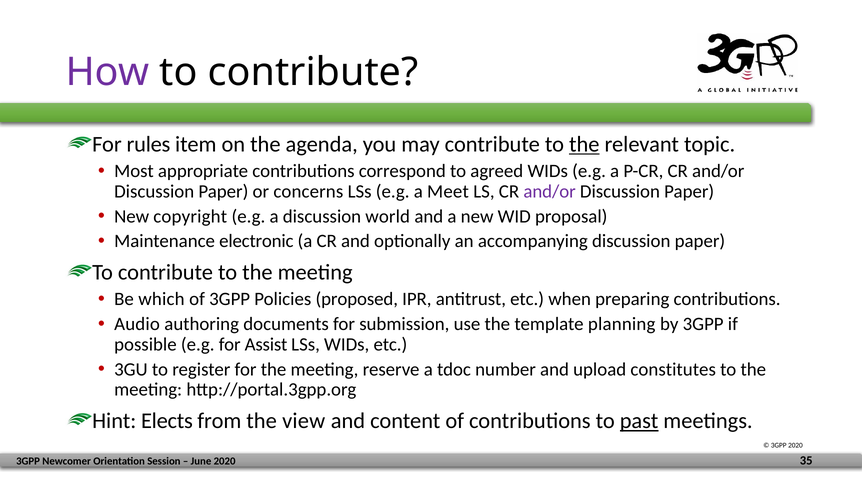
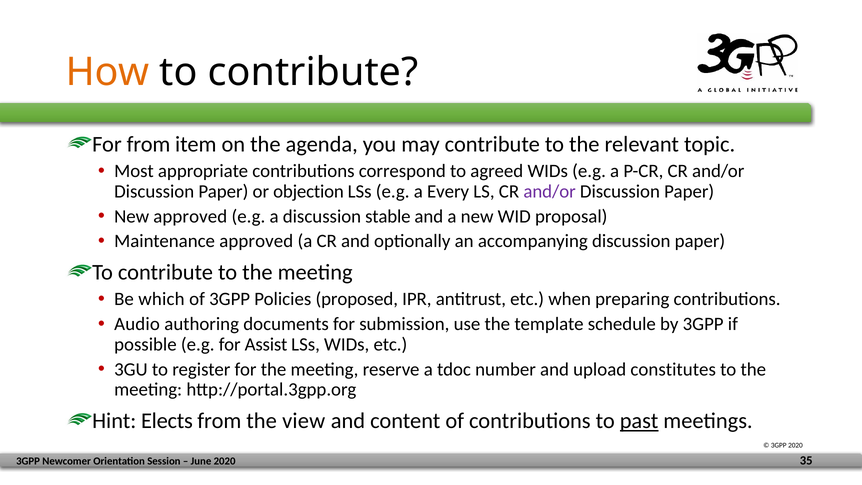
How colour: purple -> orange
For rules: rules -> from
the at (584, 144) underline: present -> none
concerns: concerns -> objection
Meet: Meet -> Every
New copyright: copyright -> approved
world: world -> stable
Maintenance electronic: electronic -> approved
planning: planning -> schedule
